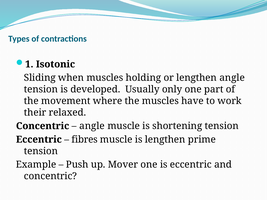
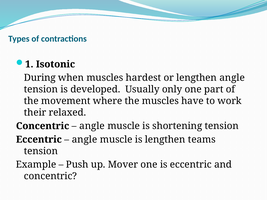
Sliding: Sliding -> During
holding: holding -> hardest
fibres at (85, 140): fibres -> angle
prime: prime -> teams
